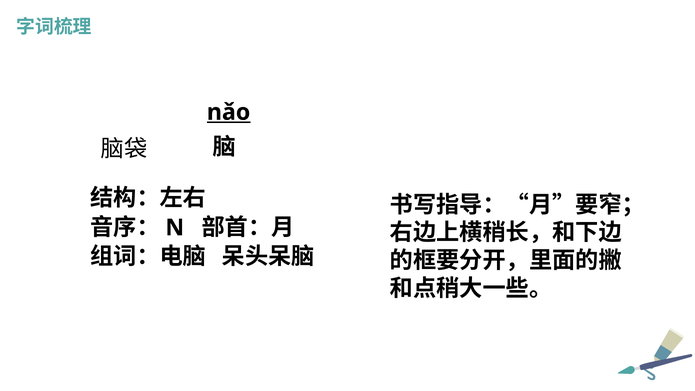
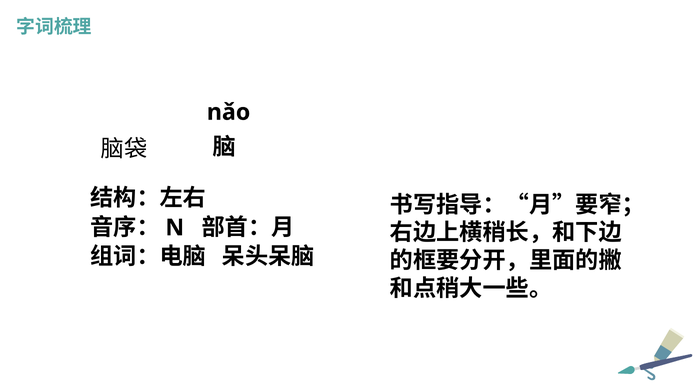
nǎo underline: present -> none
